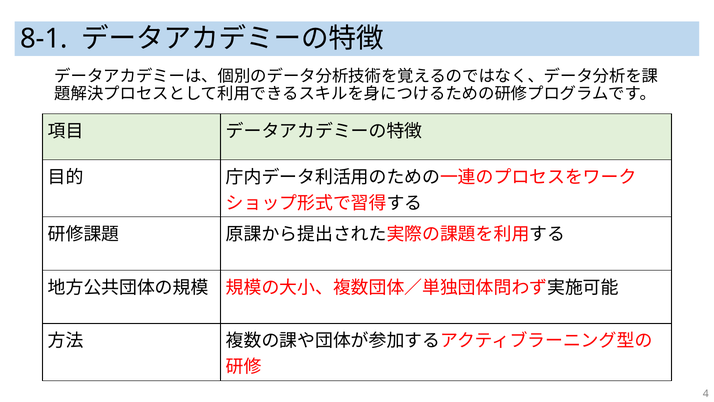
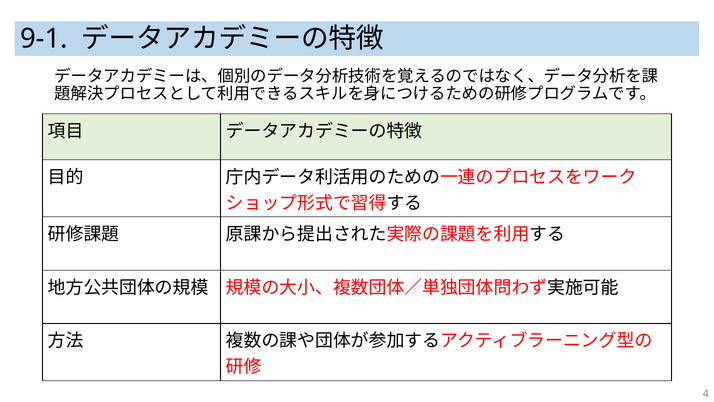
8-1: 8-1 -> 9-1
